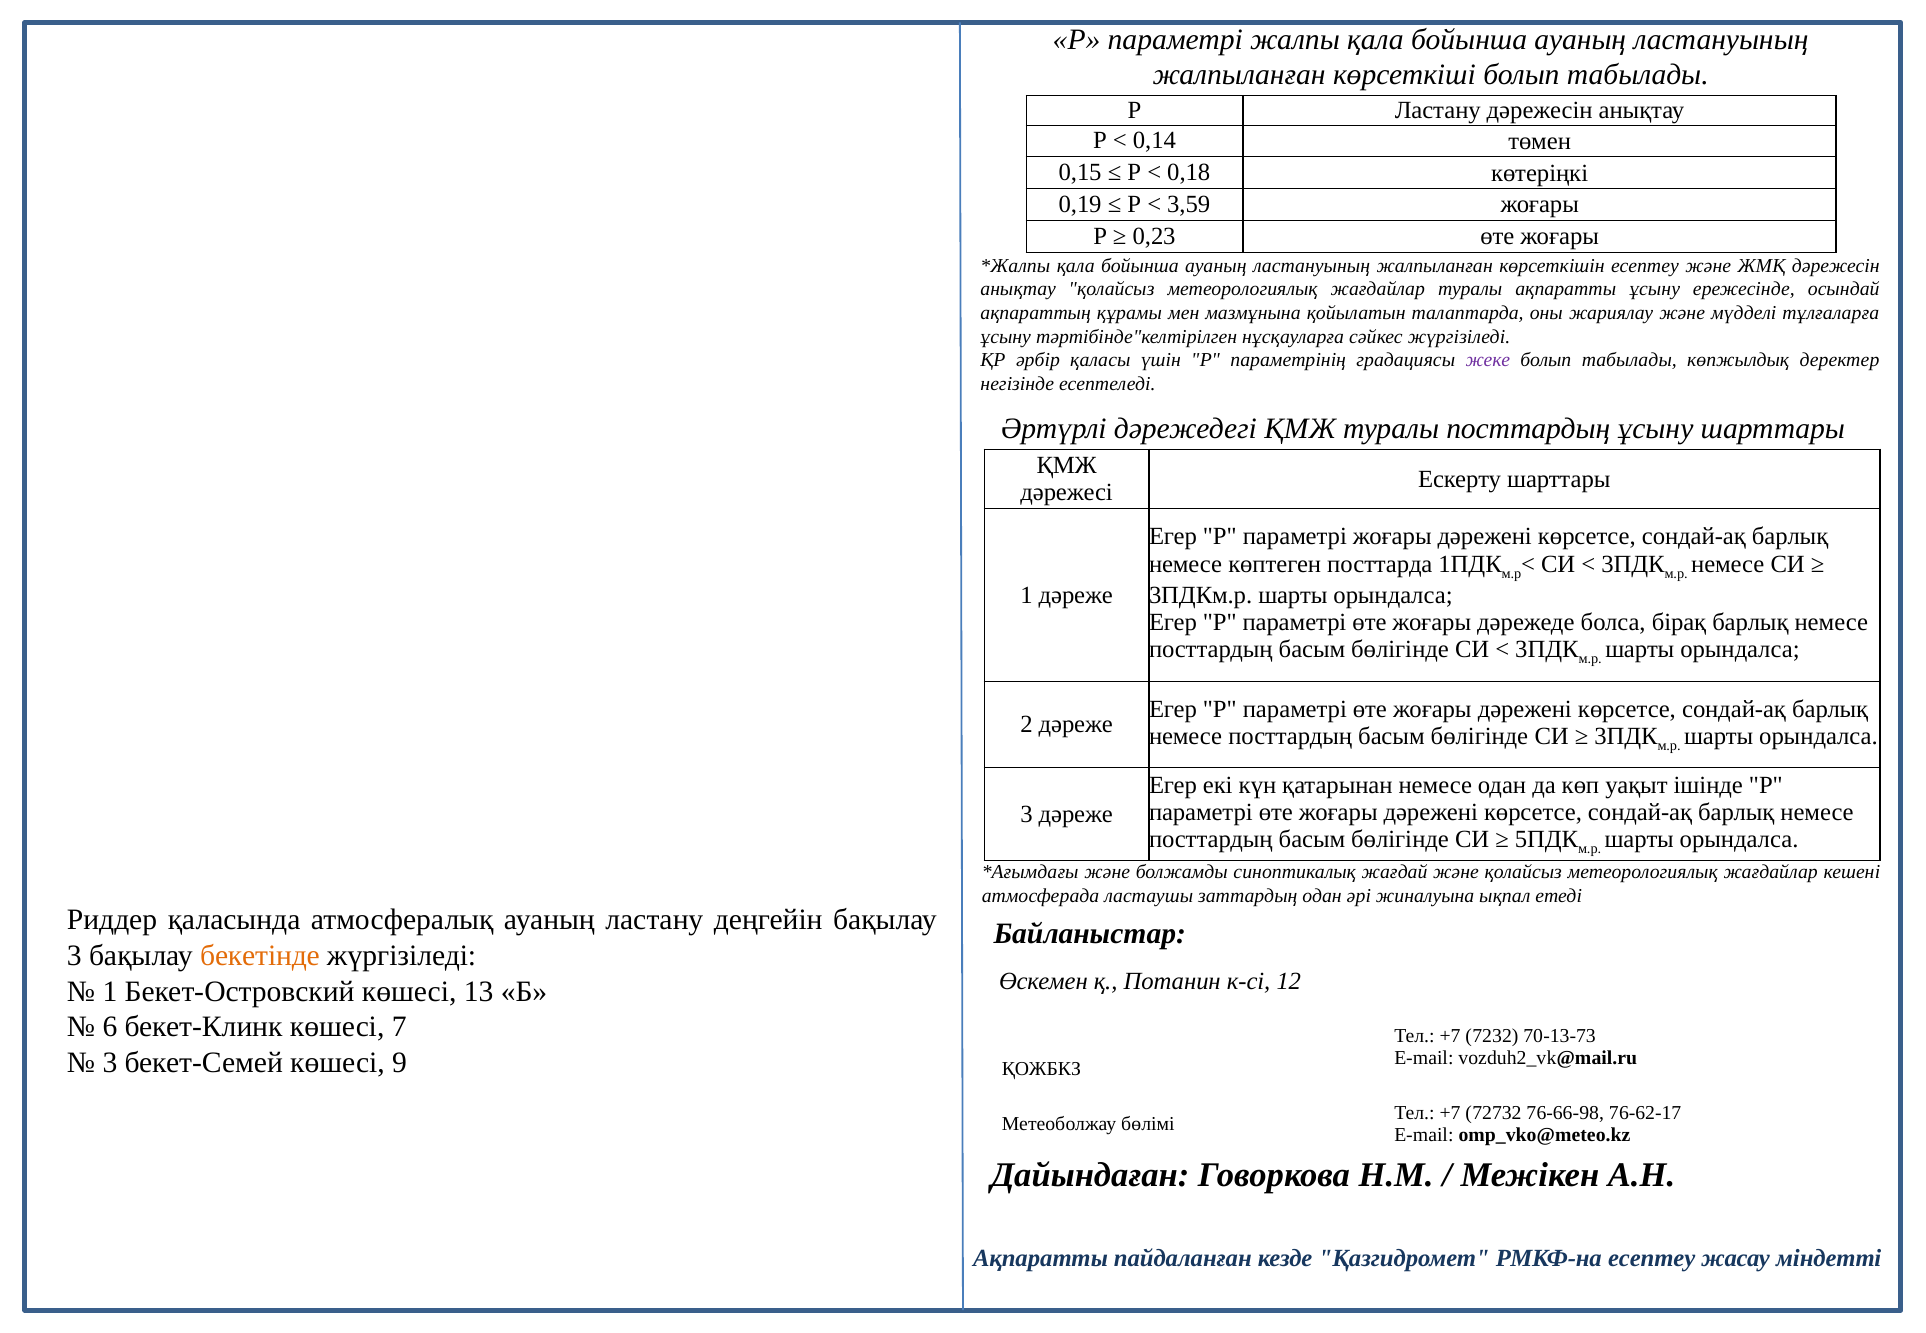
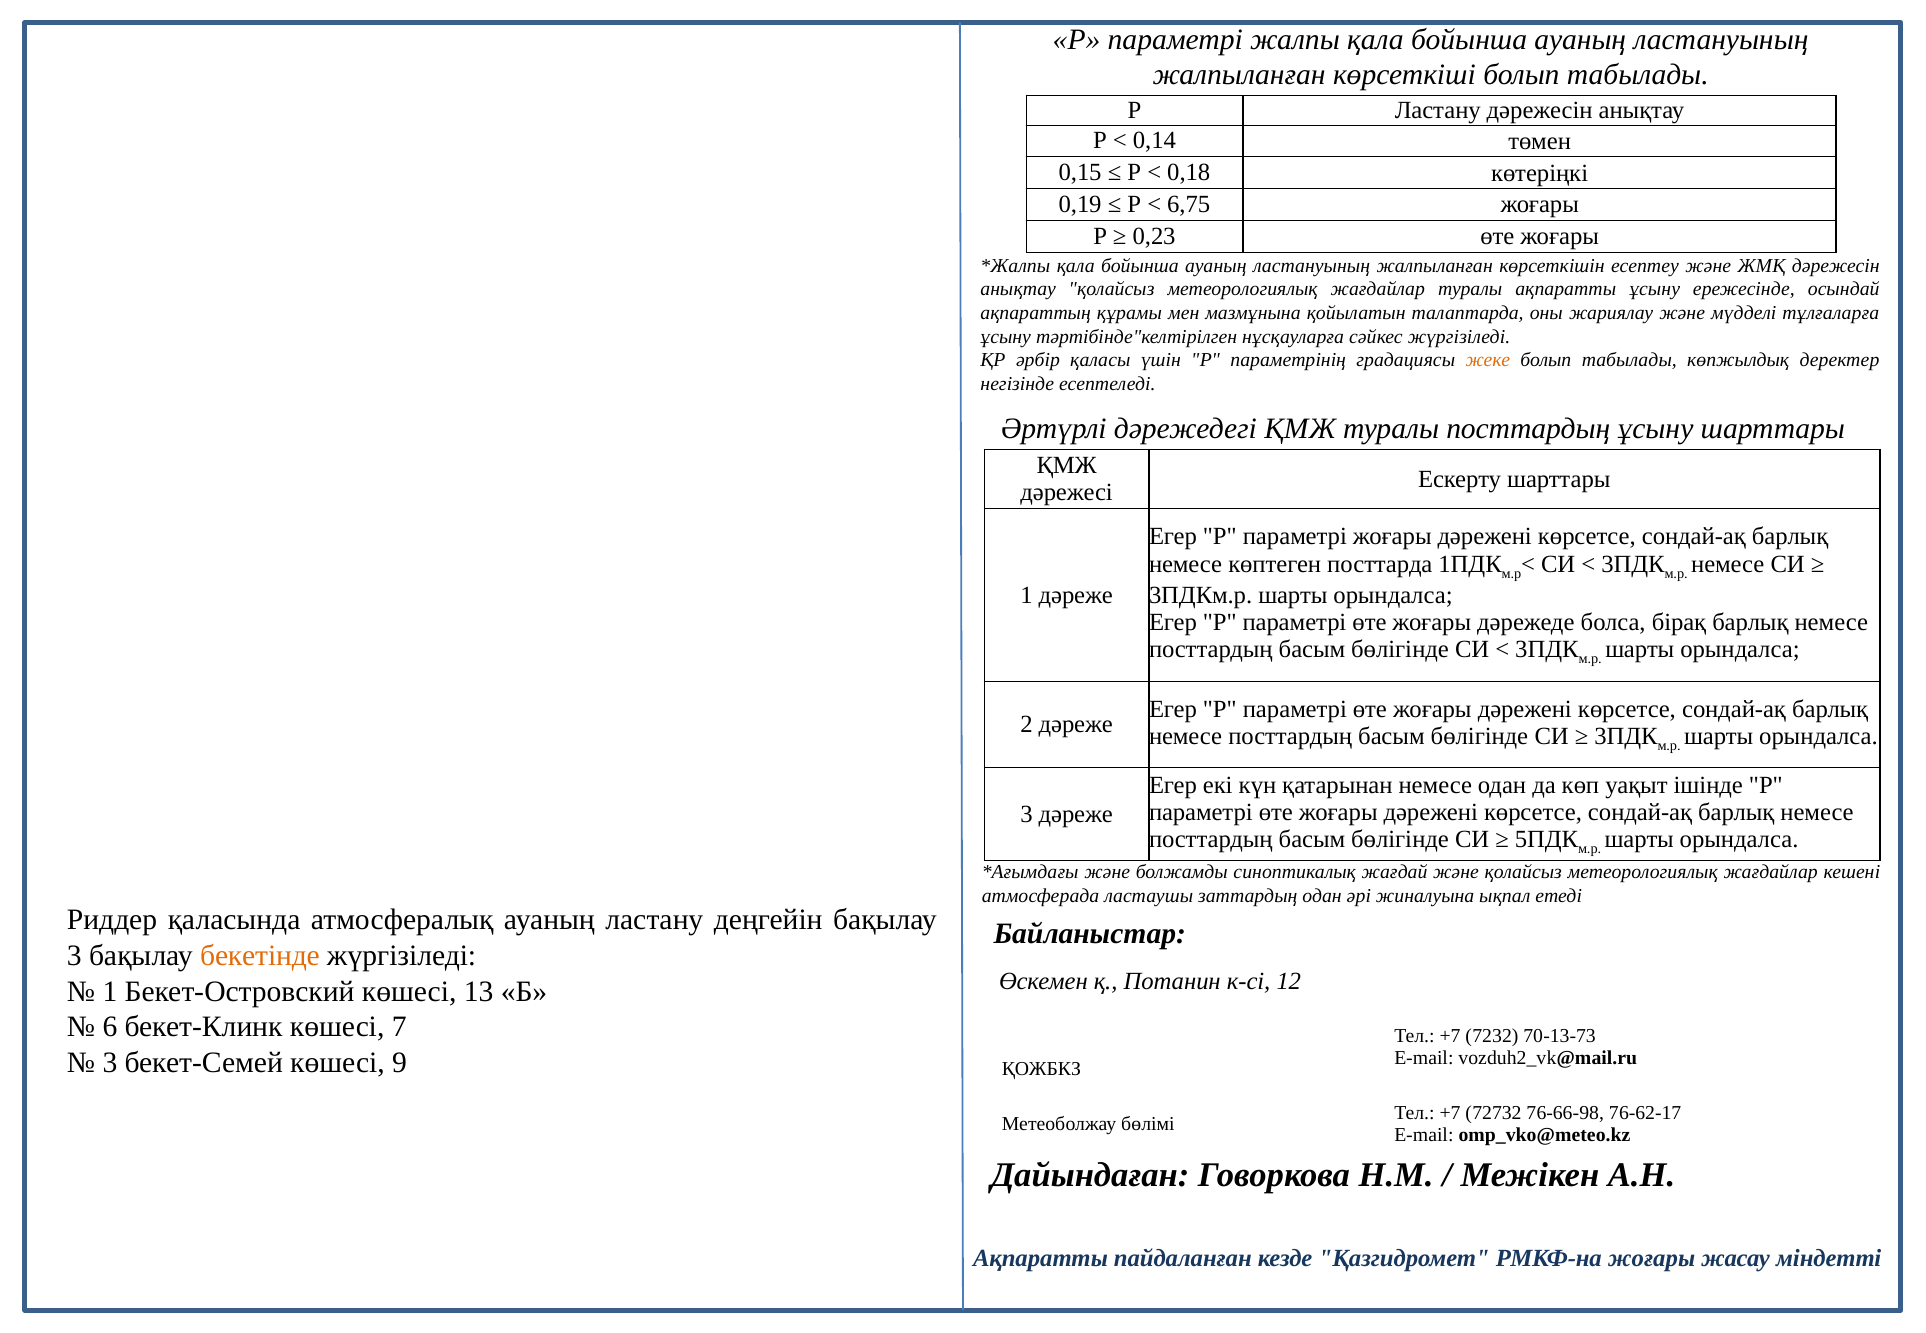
3,59: 3,59 -> 6,75
жеке colour: purple -> orange
РМКФ-на есептеу: есептеу -> жоғары
